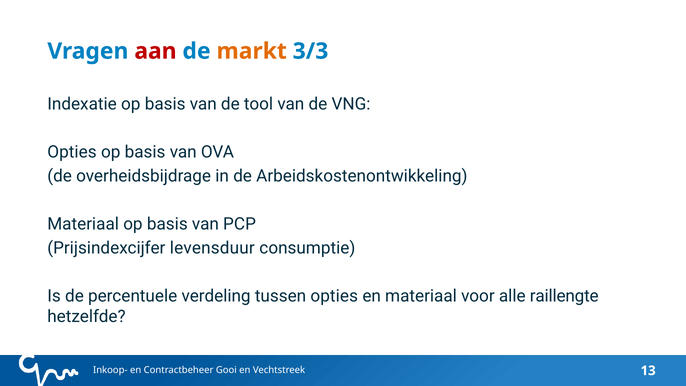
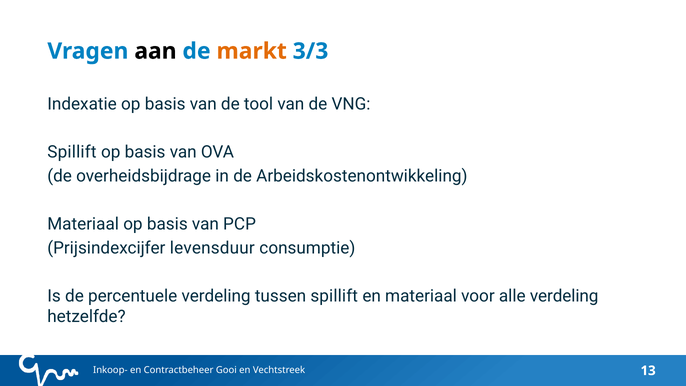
aan colour: red -> black
Opties at (72, 152): Opties -> Spillift
tussen opties: opties -> spillift
alle raillengte: raillengte -> verdeling
